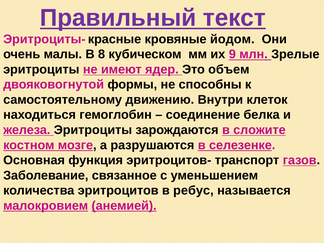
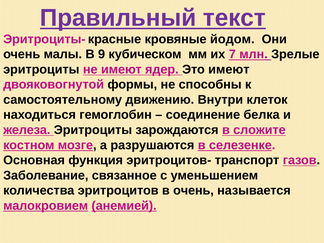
8: 8 -> 9
9: 9 -> 7
Это объем: объем -> имеют
в ребус: ребус -> очень
